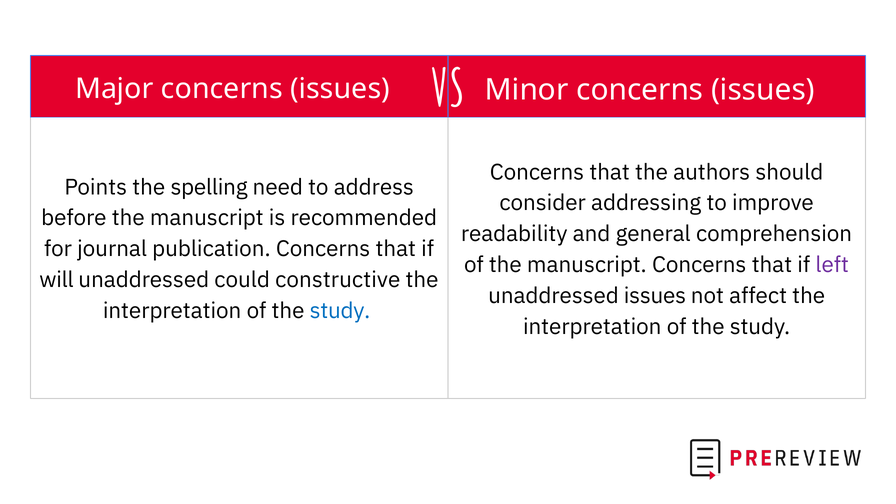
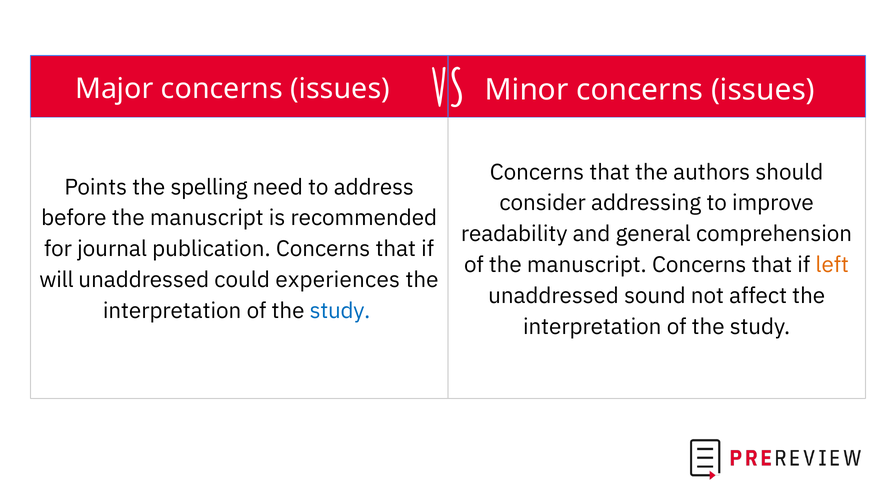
left colour: purple -> orange
constructive: constructive -> experiences
unaddressed issues: issues -> sound
